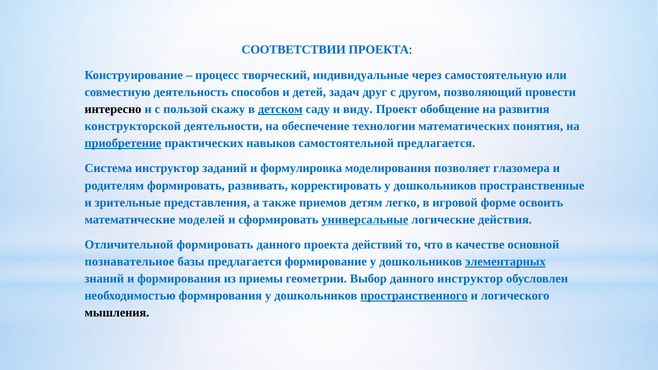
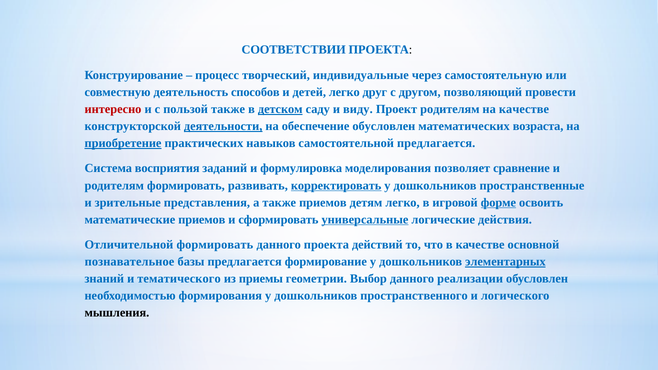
детей задач: задач -> легко
интересно colour: black -> red
пользой скажу: скажу -> также
Проект обобщение: обобщение -> родителям
на развития: развития -> качестве
деятельности underline: none -> present
обеспечение технологии: технологии -> обусловлен
понятия: понятия -> возраста
Система инструктор: инструктор -> восприятия
глазомера: глазомера -> сравнение
корректировать underline: none -> present
форме underline: none -> present
математические моделей: моделей -> приемов
и формирования: формирования -> тематического
данного инструктор: инструктор -> реализации
пространственного underline: present -> none
